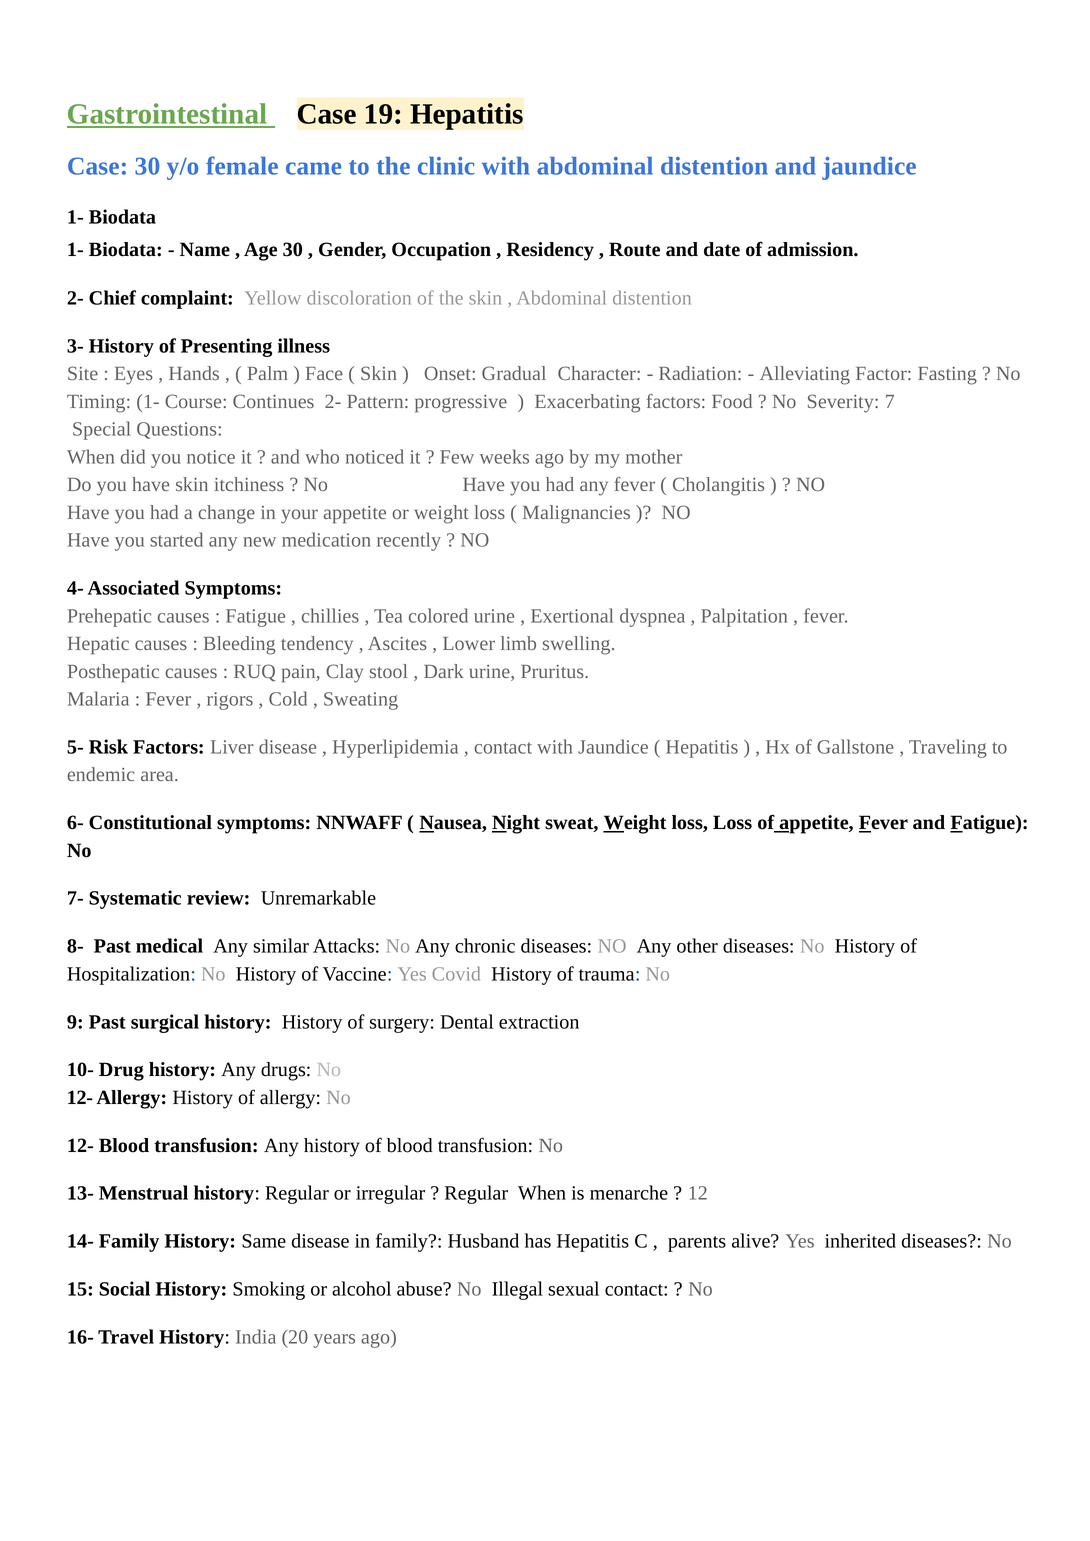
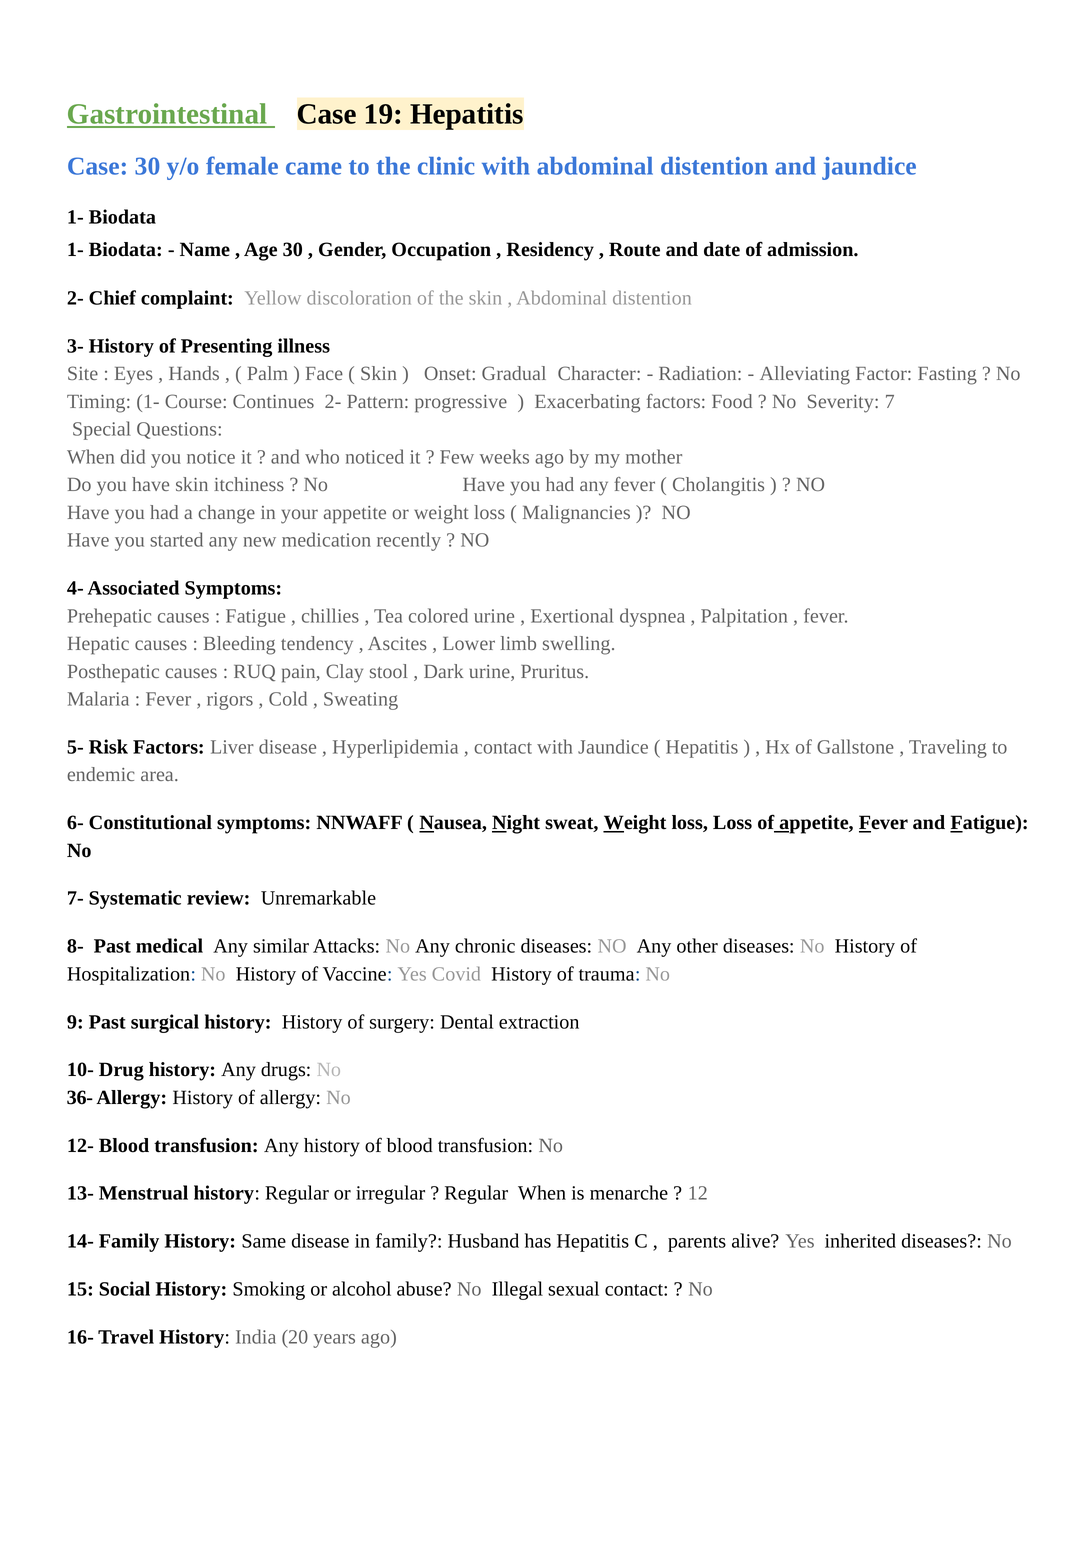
12- at (80, 1098): 12- -> 36-
